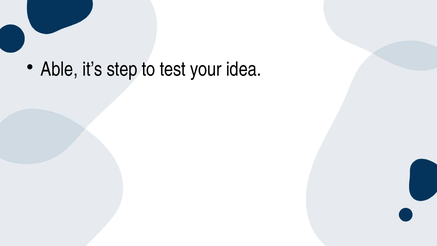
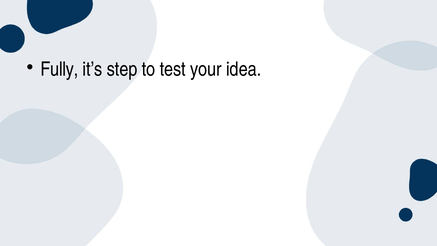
Able: Able -> Fully
